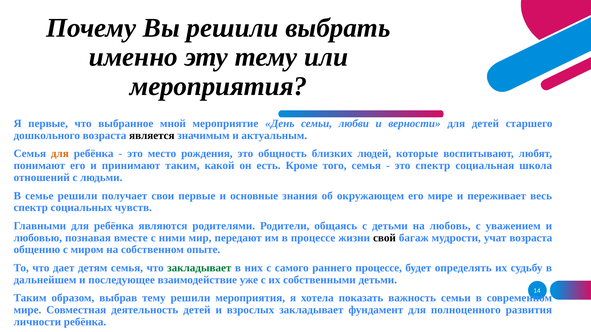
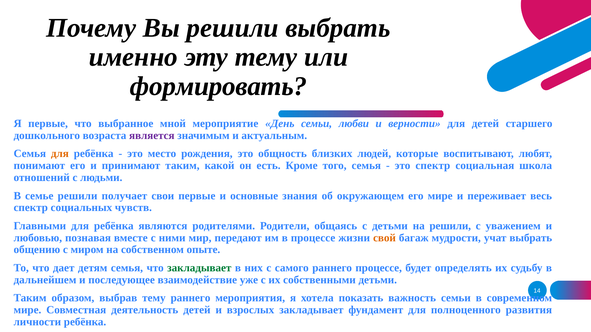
мероприятия at (219, 86): мероприятия -> формировать
является colour: black -> purple
на любовь: любовь -> решили
свой colour: black -> orange
учат возраста: возраста -> выбрать
тему решили: решили -> раннего
